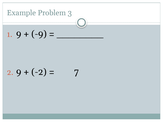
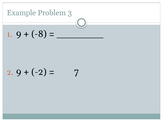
-9: -9 -> -8
